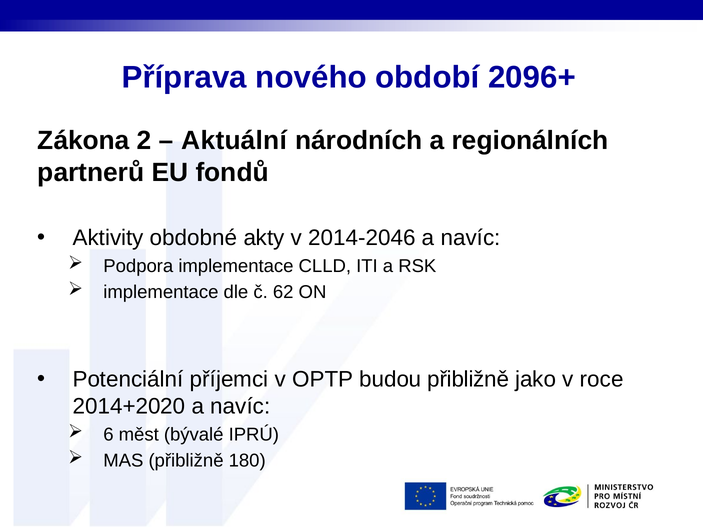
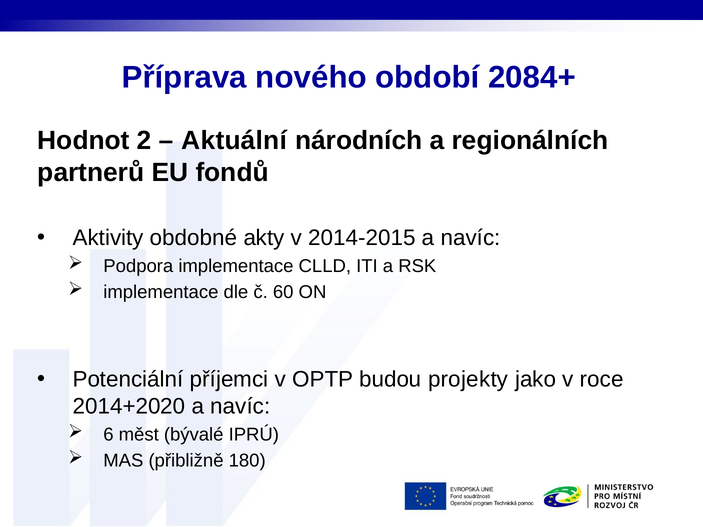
2096+: 2096+ -> 2084+
Zákona: Zákona -> Hodnot
2014-2046: 2014-2046 -> 2014-2015
62: 62 -> 60
budou přibližně: přibližně -> projekty
